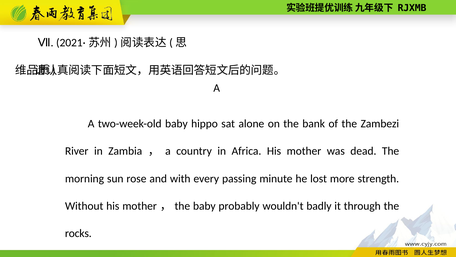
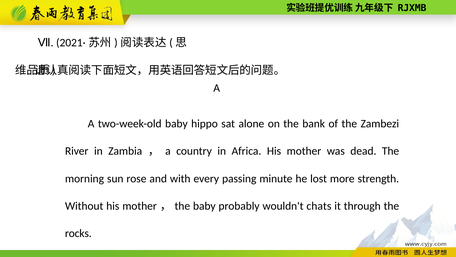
badly: badly -> chats
